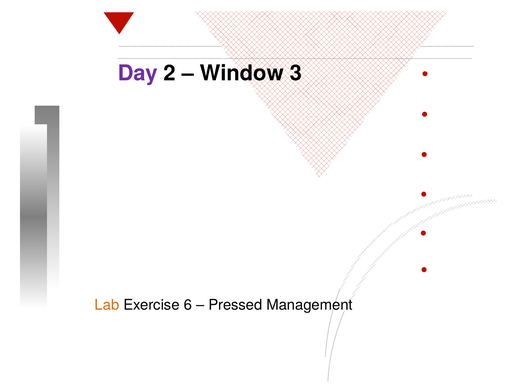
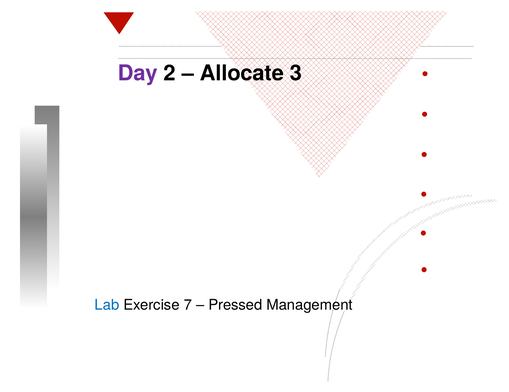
Window: Window -> Allocate
Lab colour: orange -> blue
6: 6 -> 7
